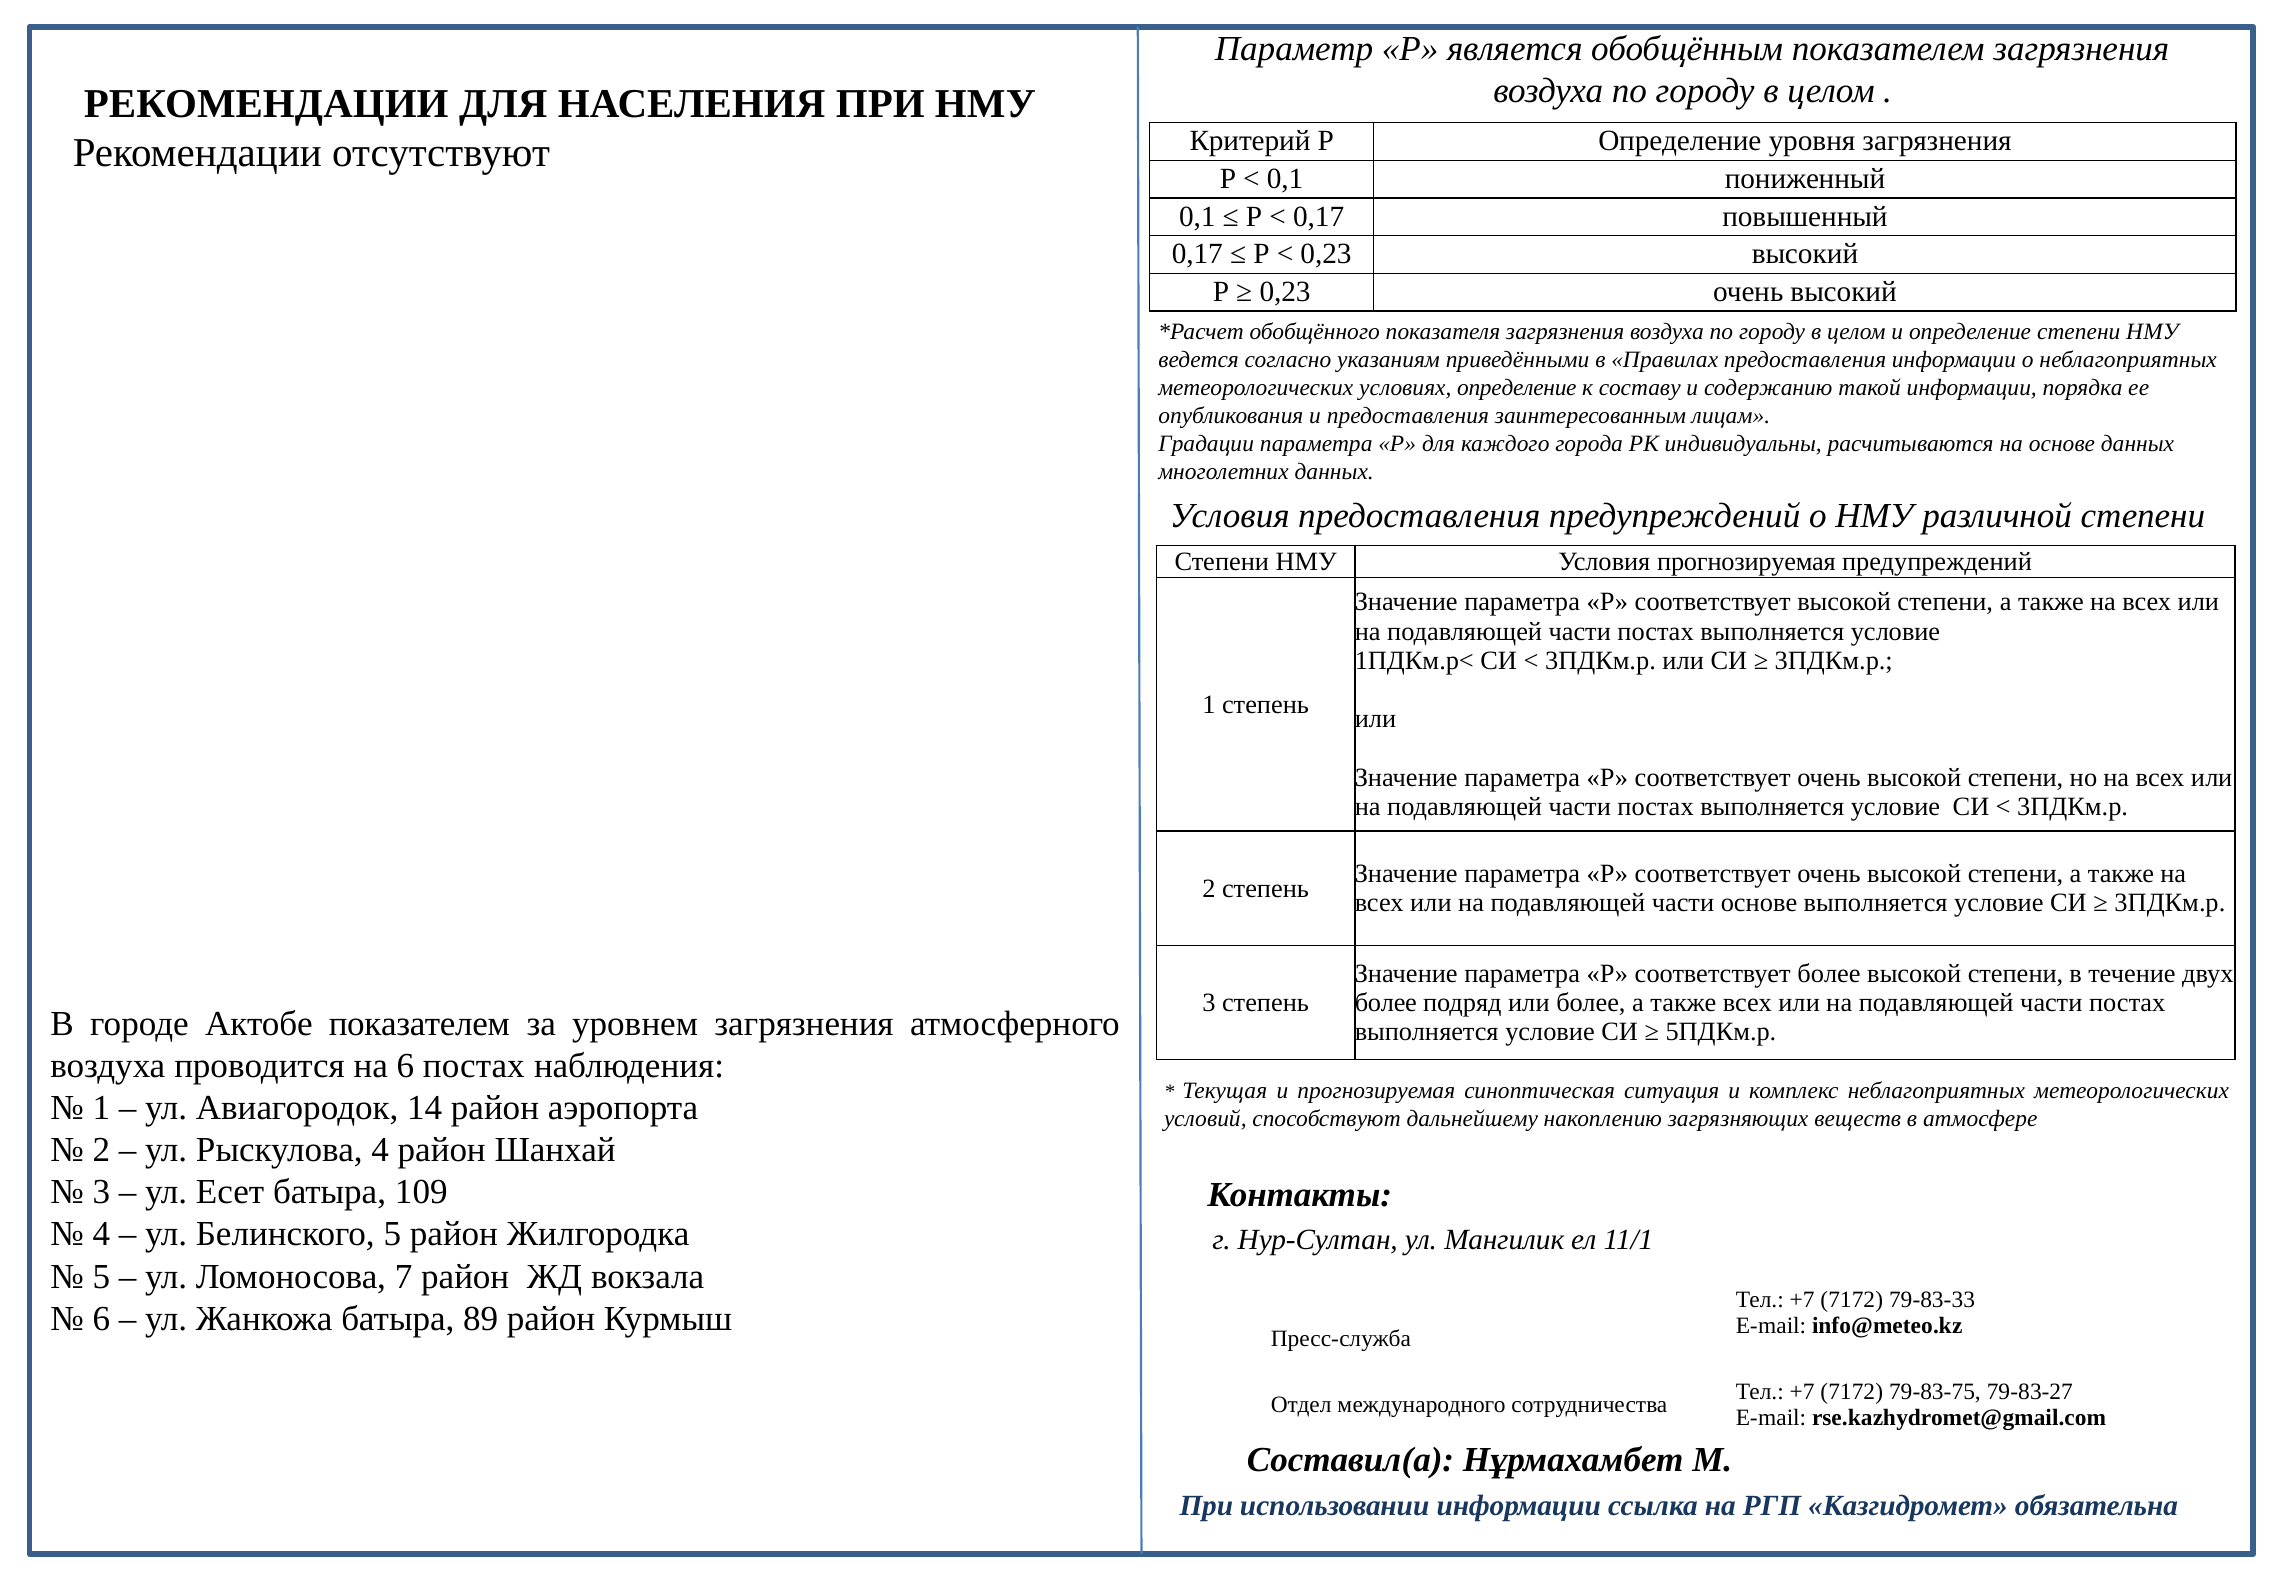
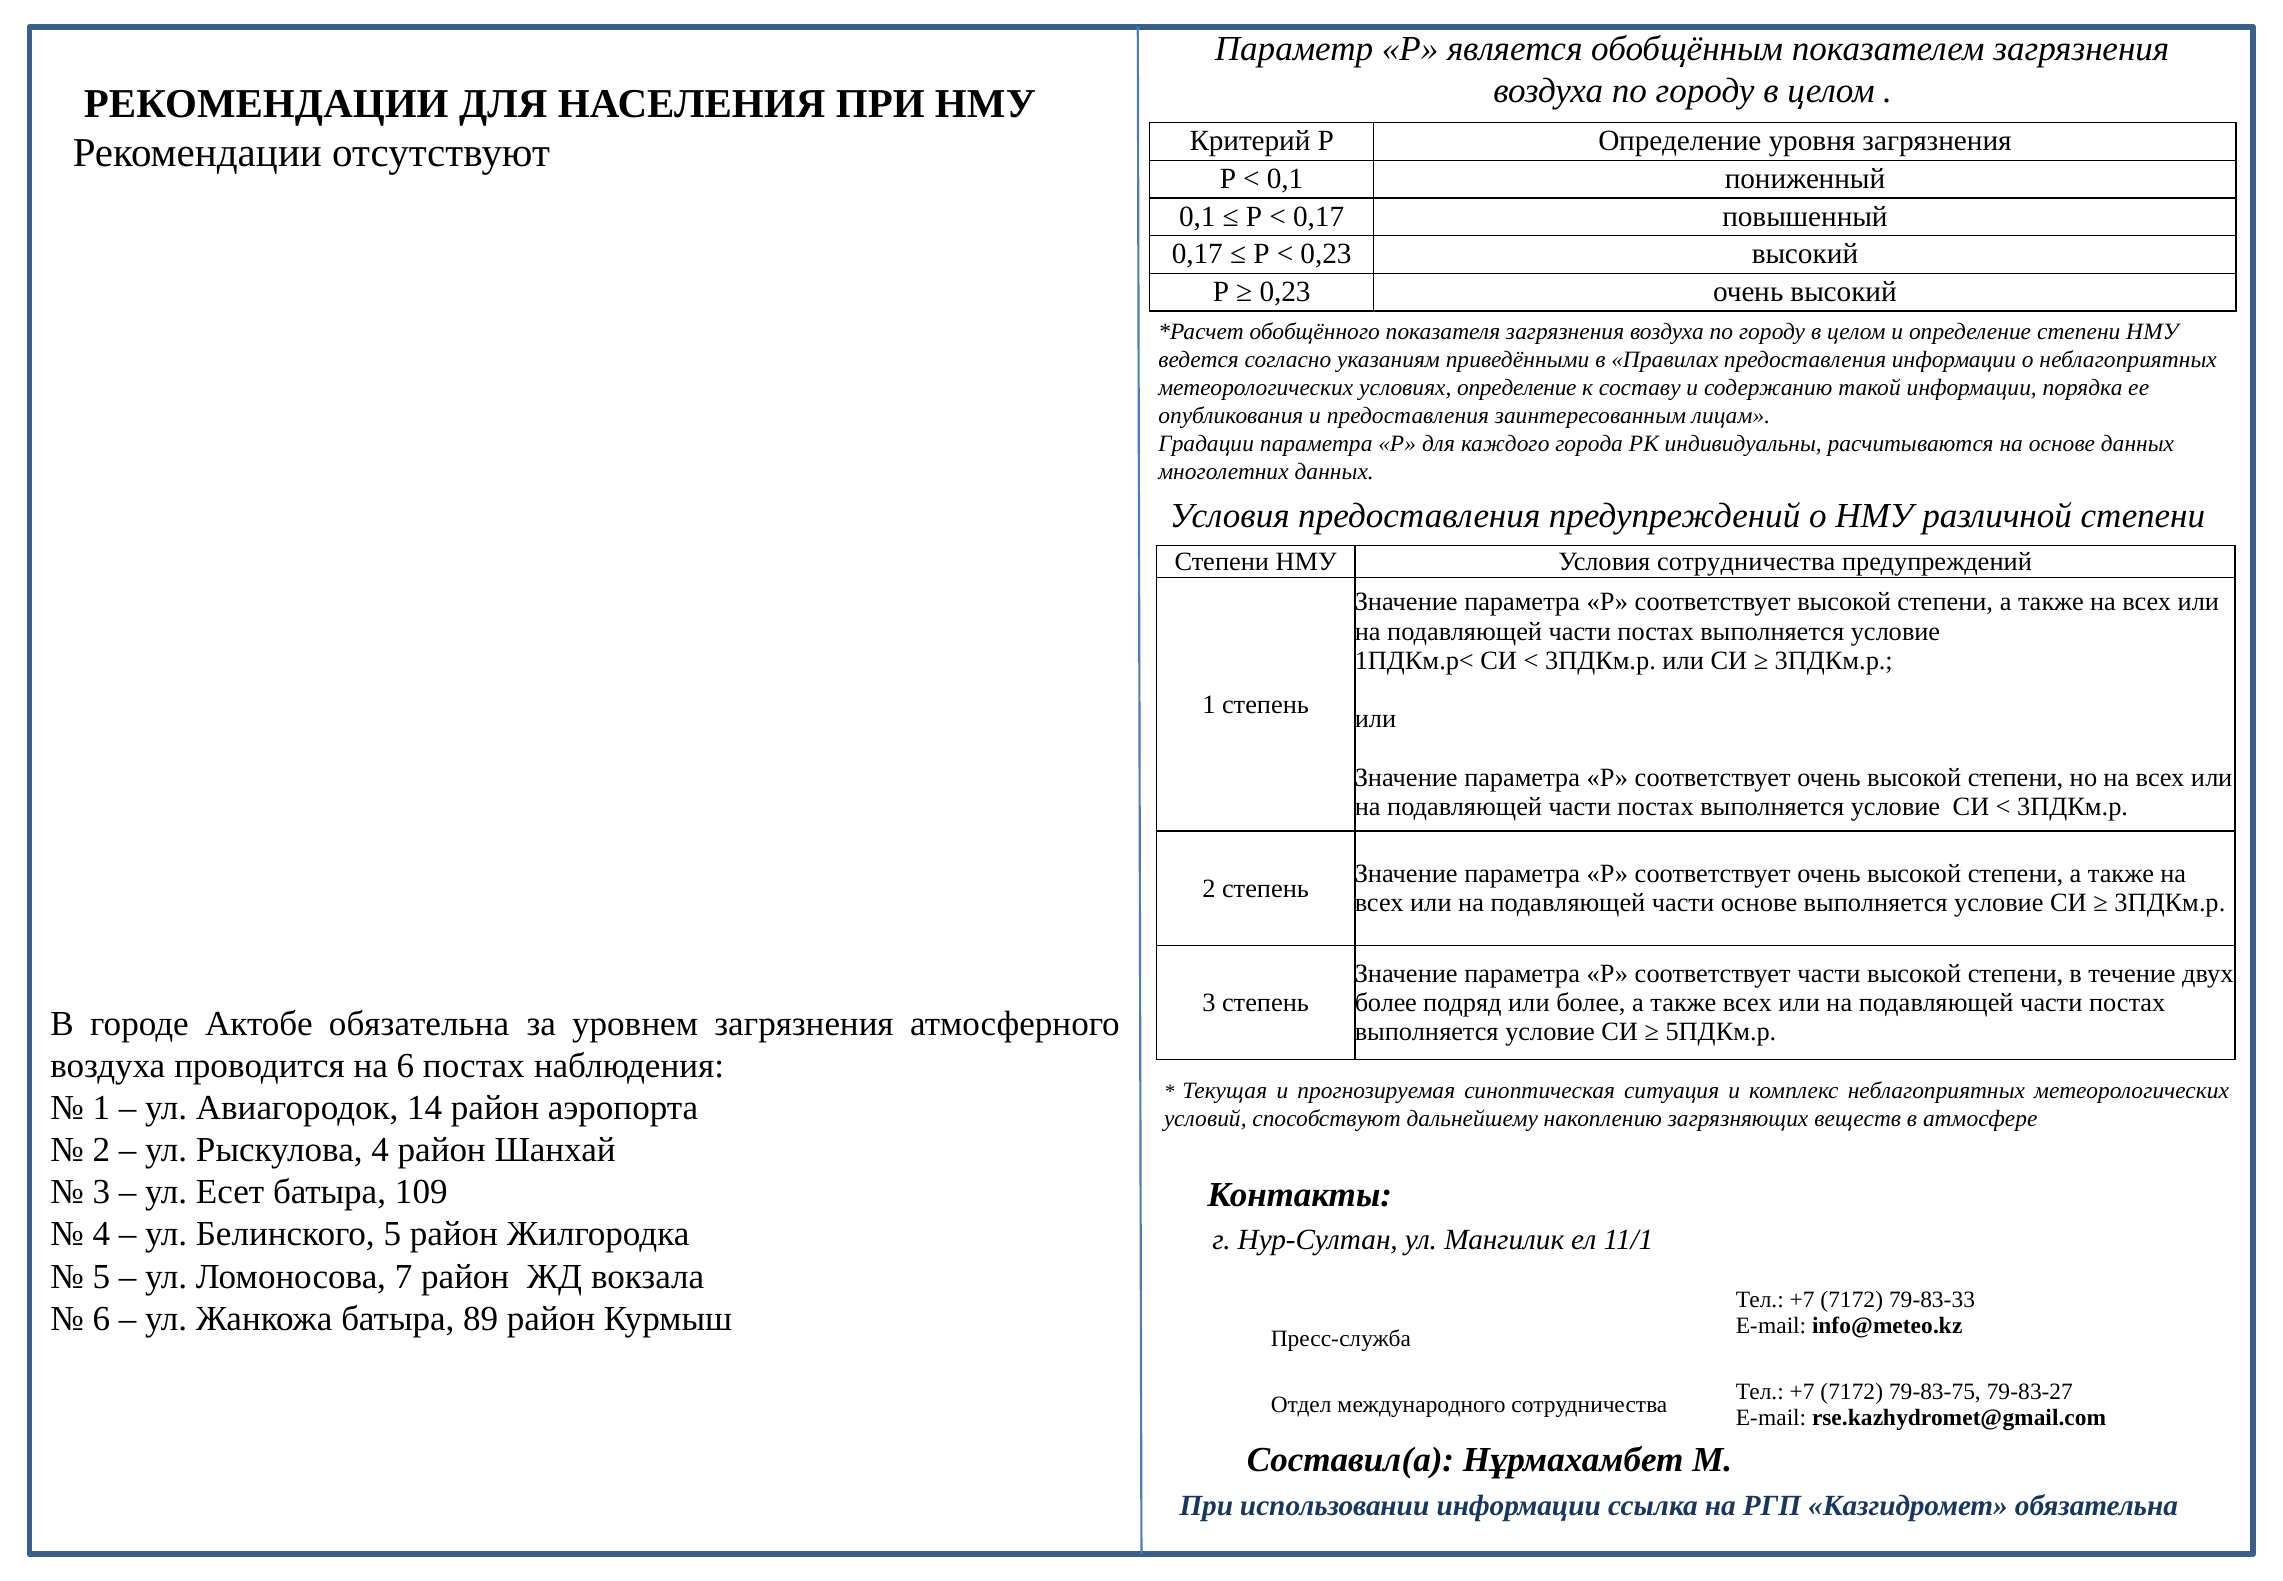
Условия прогнозируемая: прогнозируемая -> сотрудничества
соответствует более: более -> части
Актобе показателем: показателем -> обязательна
